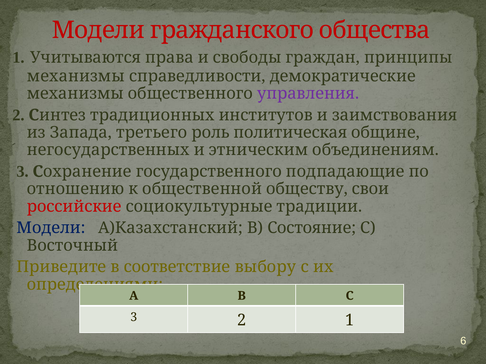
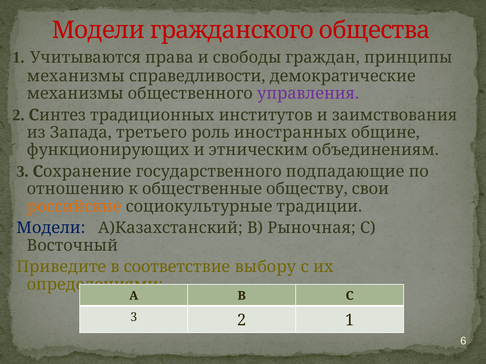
политическая: политическая -> иностранных
негосударственных: негосударственных -> функционирующих
общественной: общественной -> общественные
российские colour: red -> orange
Состояние: Состояние -> Рыночная
